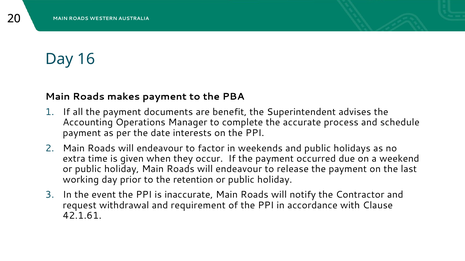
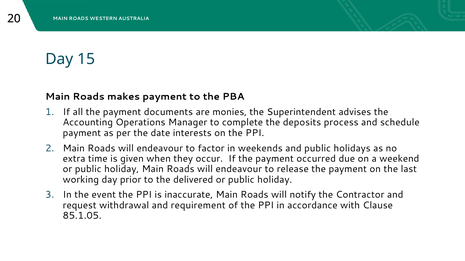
16: 16 -> 15
benefit: benefit -> monies
accurate: accurate -> deposits
retention: retention -> delivered
42.1.61: 42.1.61 -> 85.1.05
